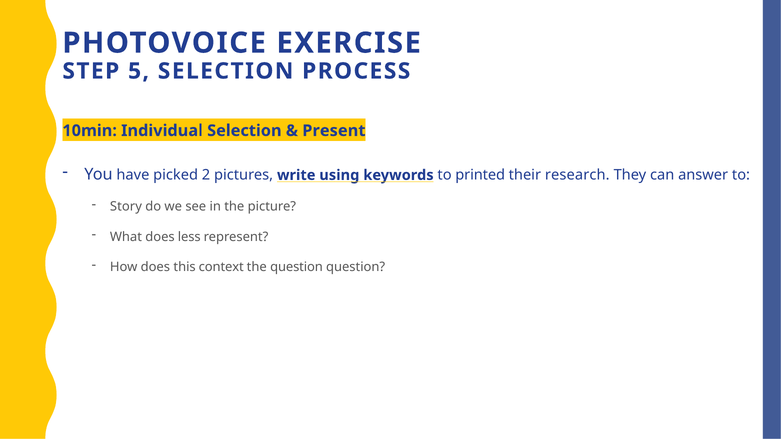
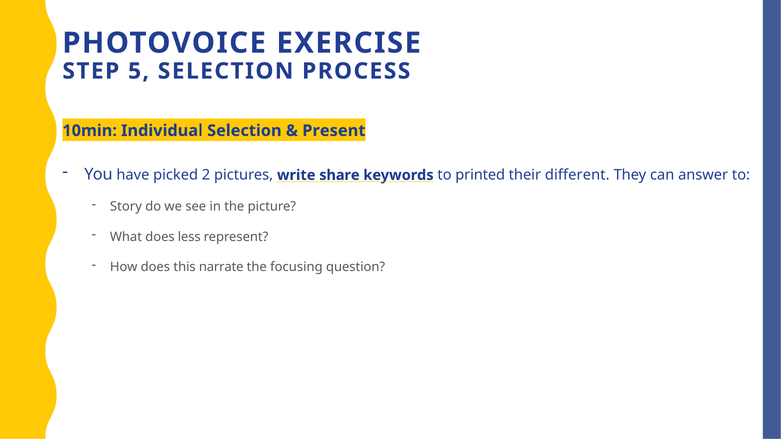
using: using -> share
research: research -> different
context: context -> narrate
the question: question -> focusing
